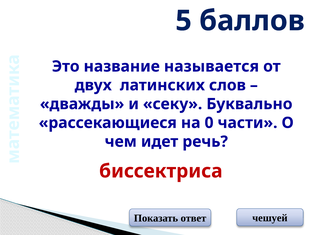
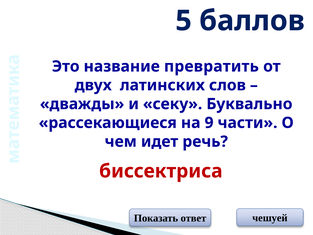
называется: называется -> превратить
0: 0 -> 9
